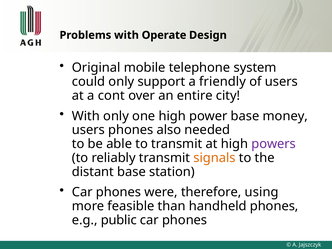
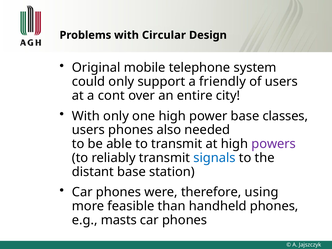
Operate: Operate -> Circular
money: money -> classes
signals colour: orange -> blue
public: public -> masts
